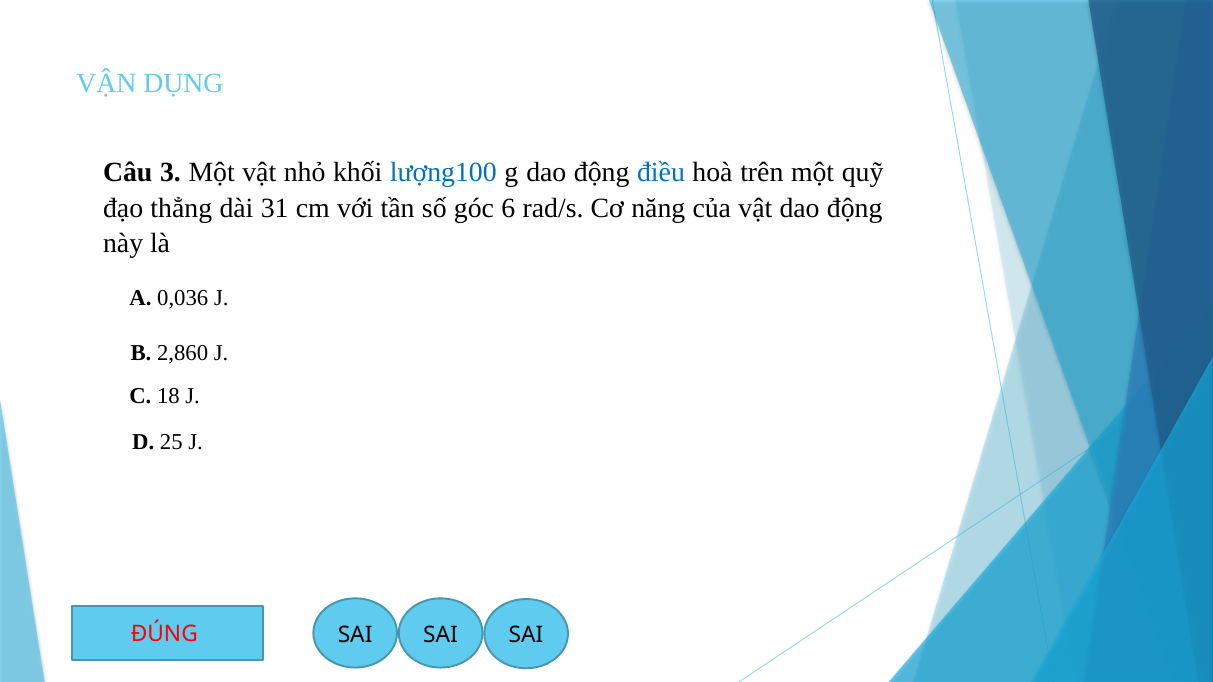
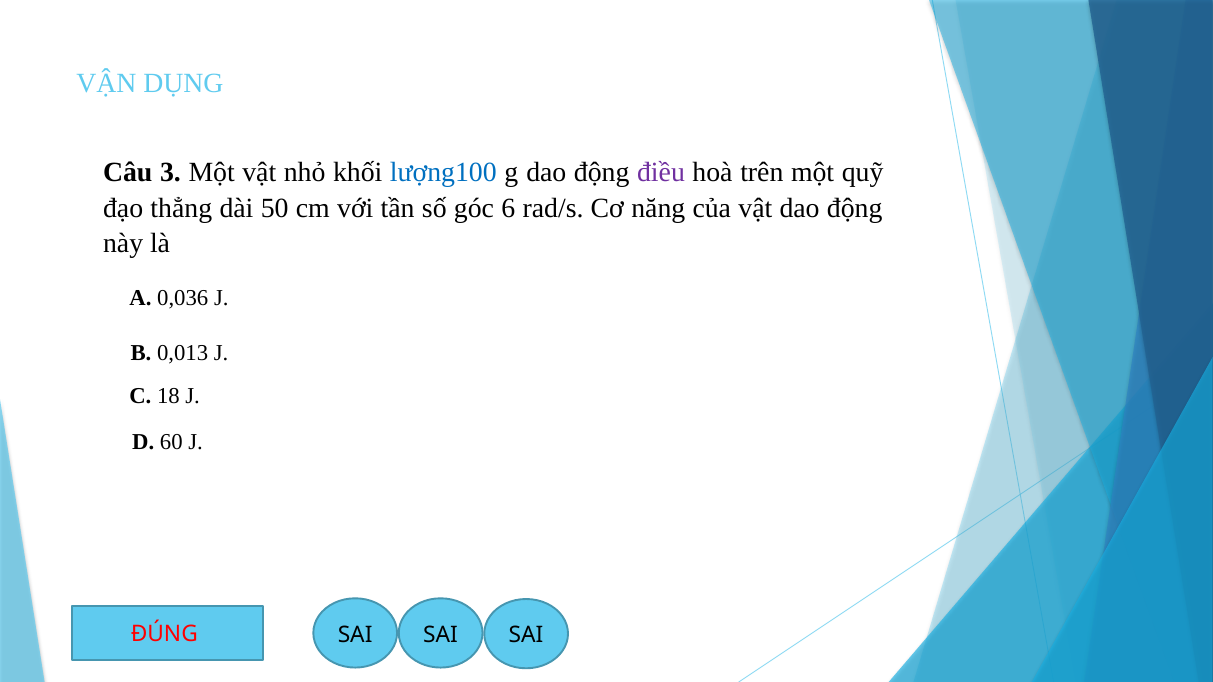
điều colour: blue -> purple
31: 31 -> 50
2,860: 2,860 -> 0,013
25: 25 -> 60
